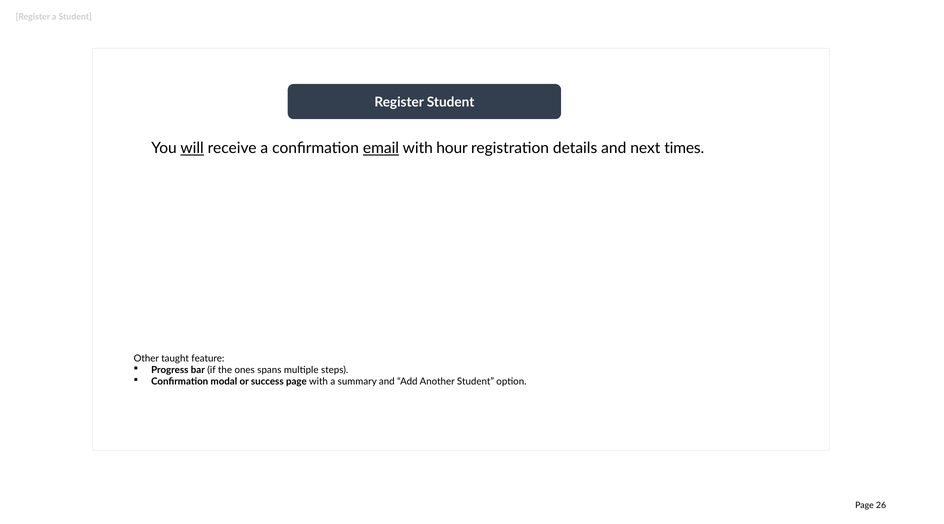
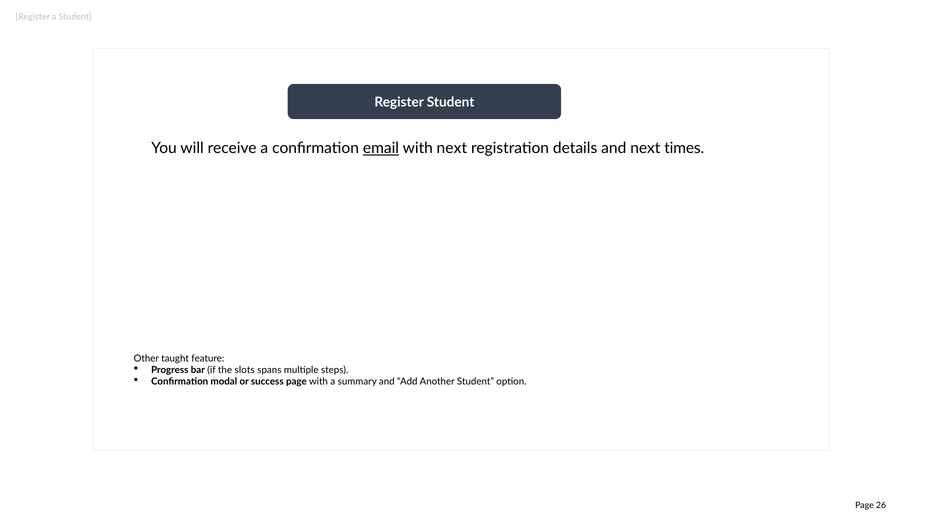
will underline: present -> none
with hour: hour -> next
ones: ones -> slots
